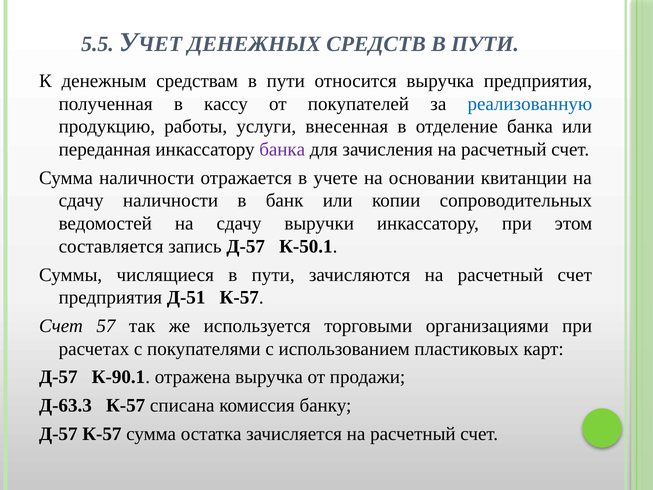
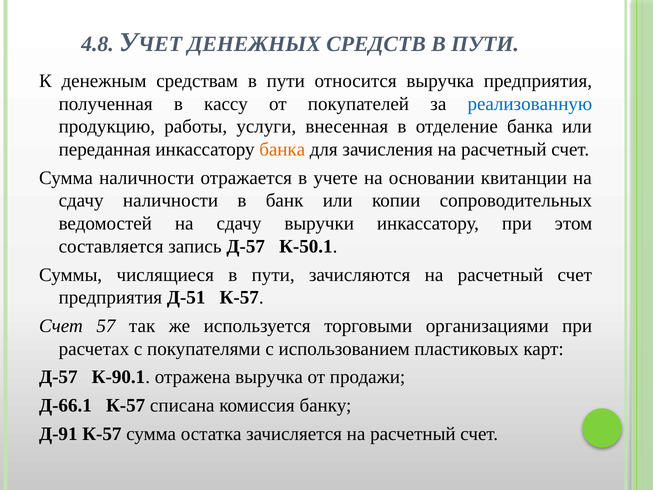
5.5: 5.5 -> 4.8
банка at (282, 149) colour: purple -> orange
Д-63.3: Д-63.3 -> Д-66.1
Д-57 at (58, 434): Д-57 -> Д-91
